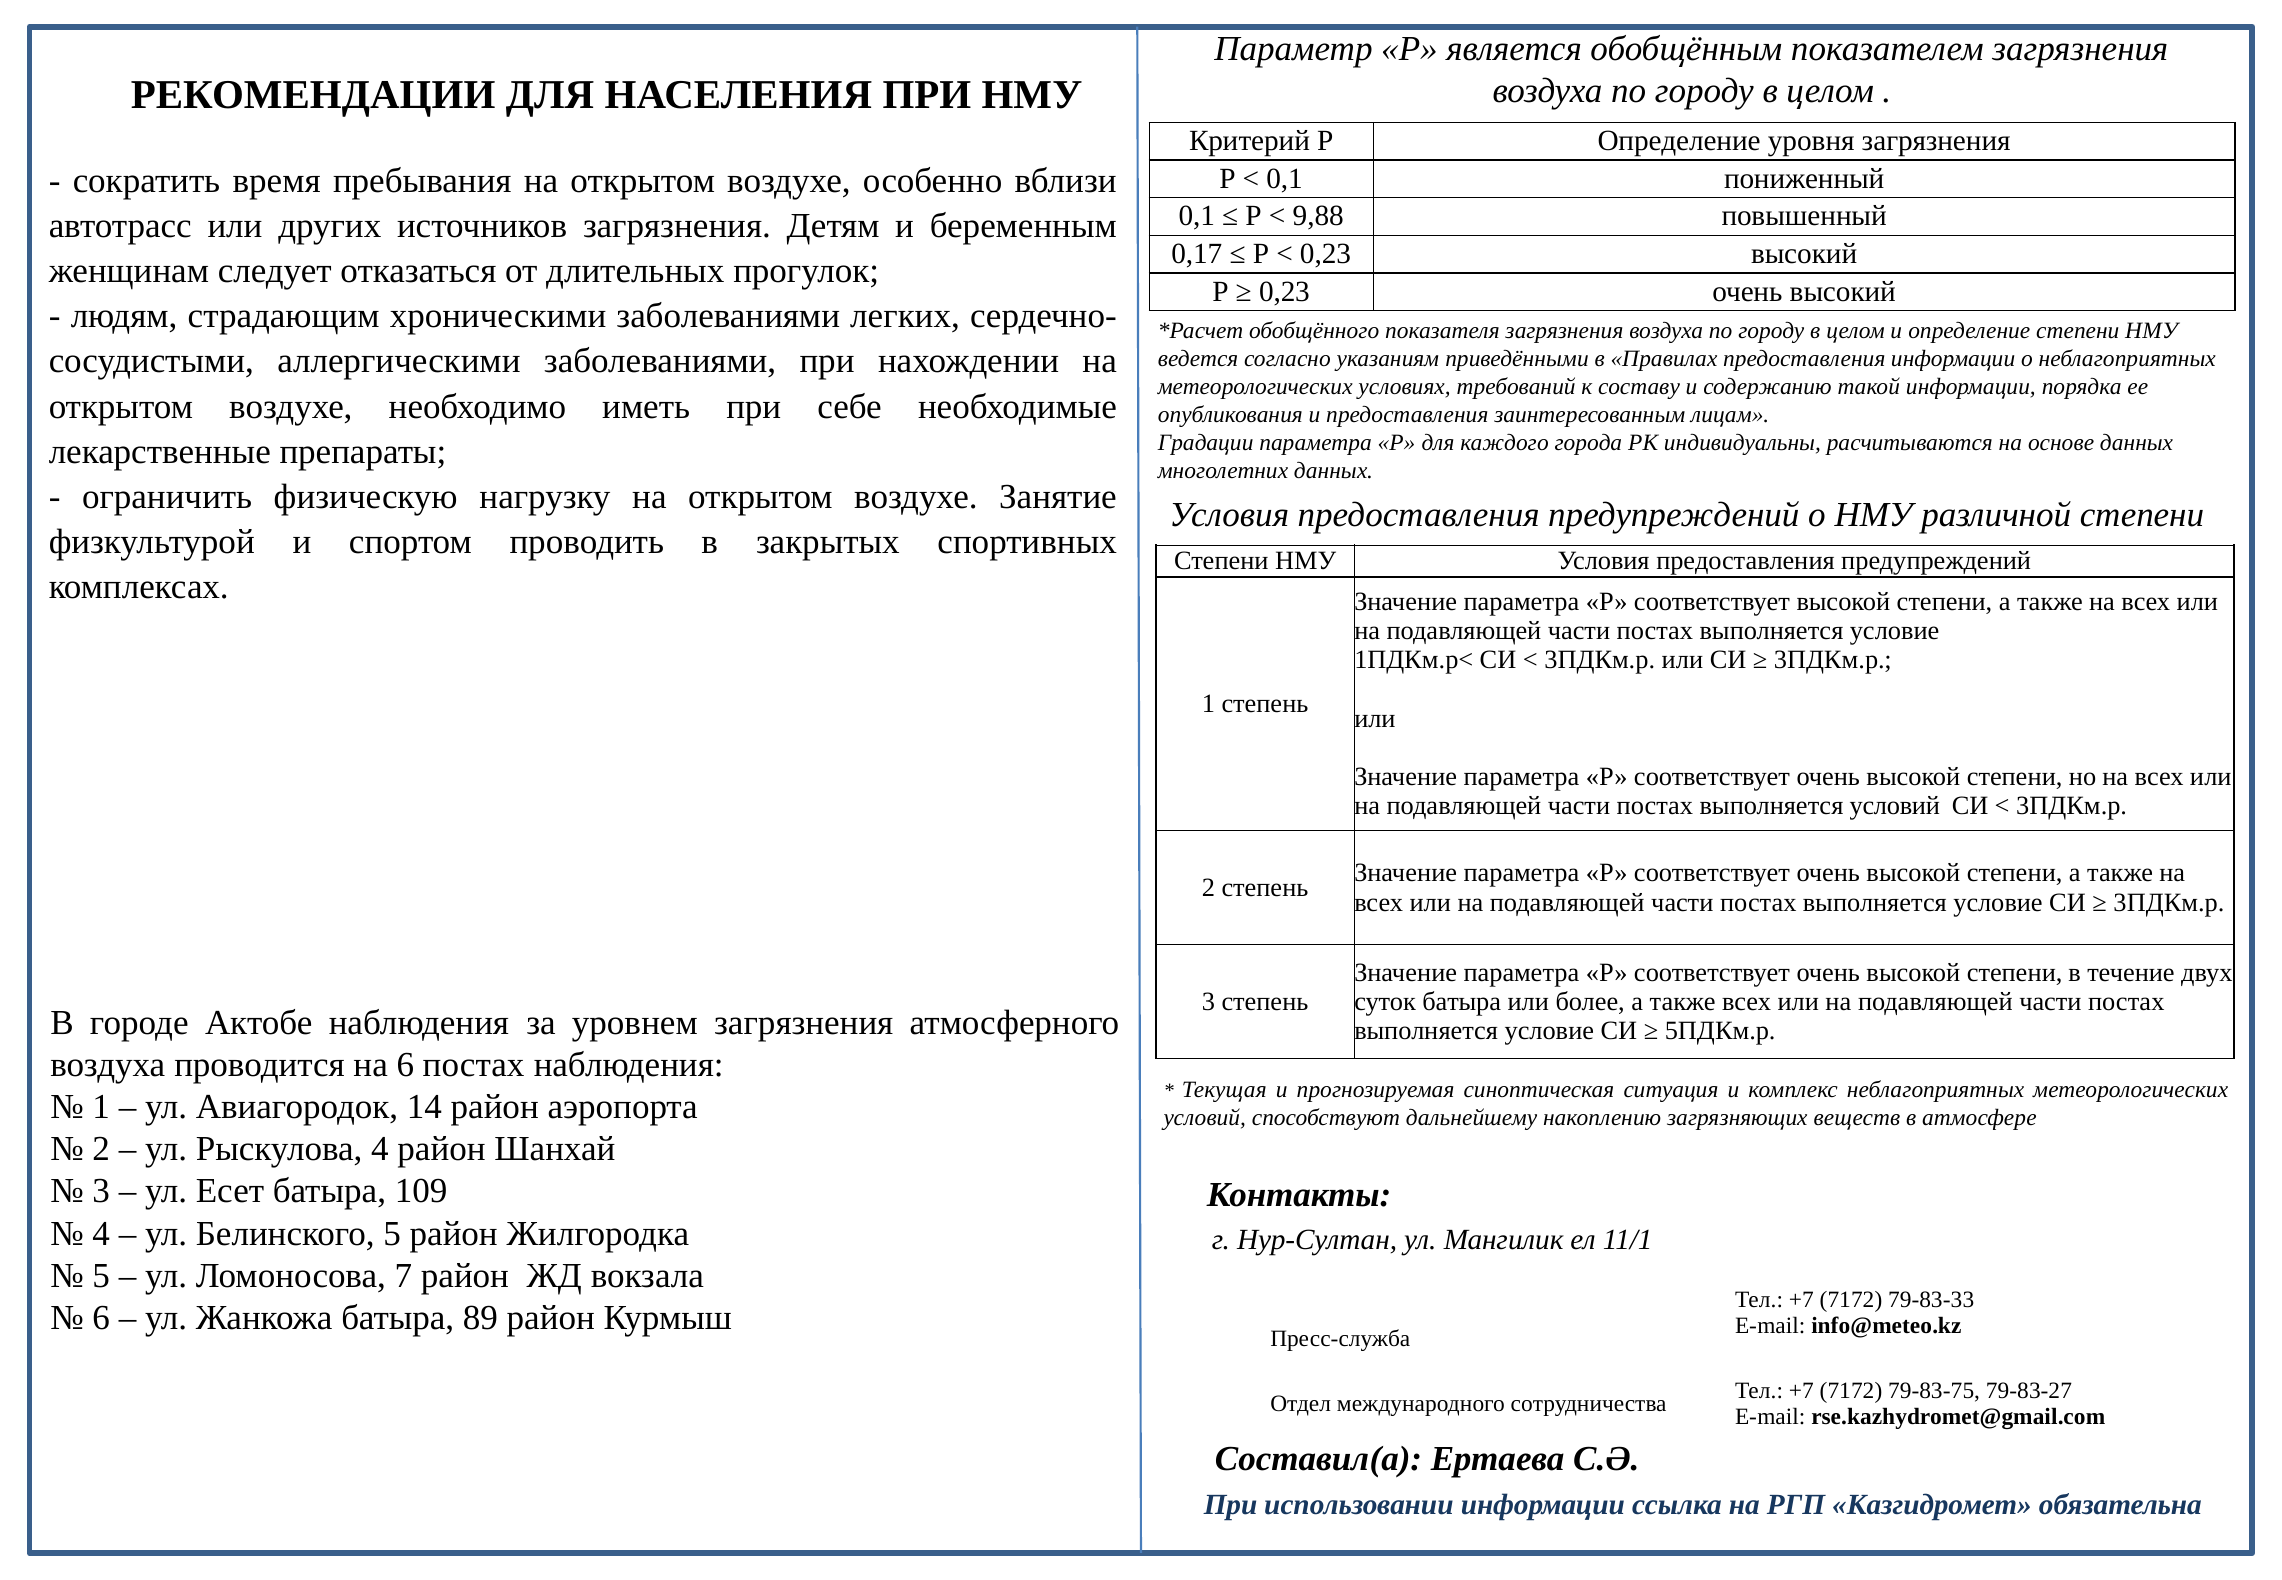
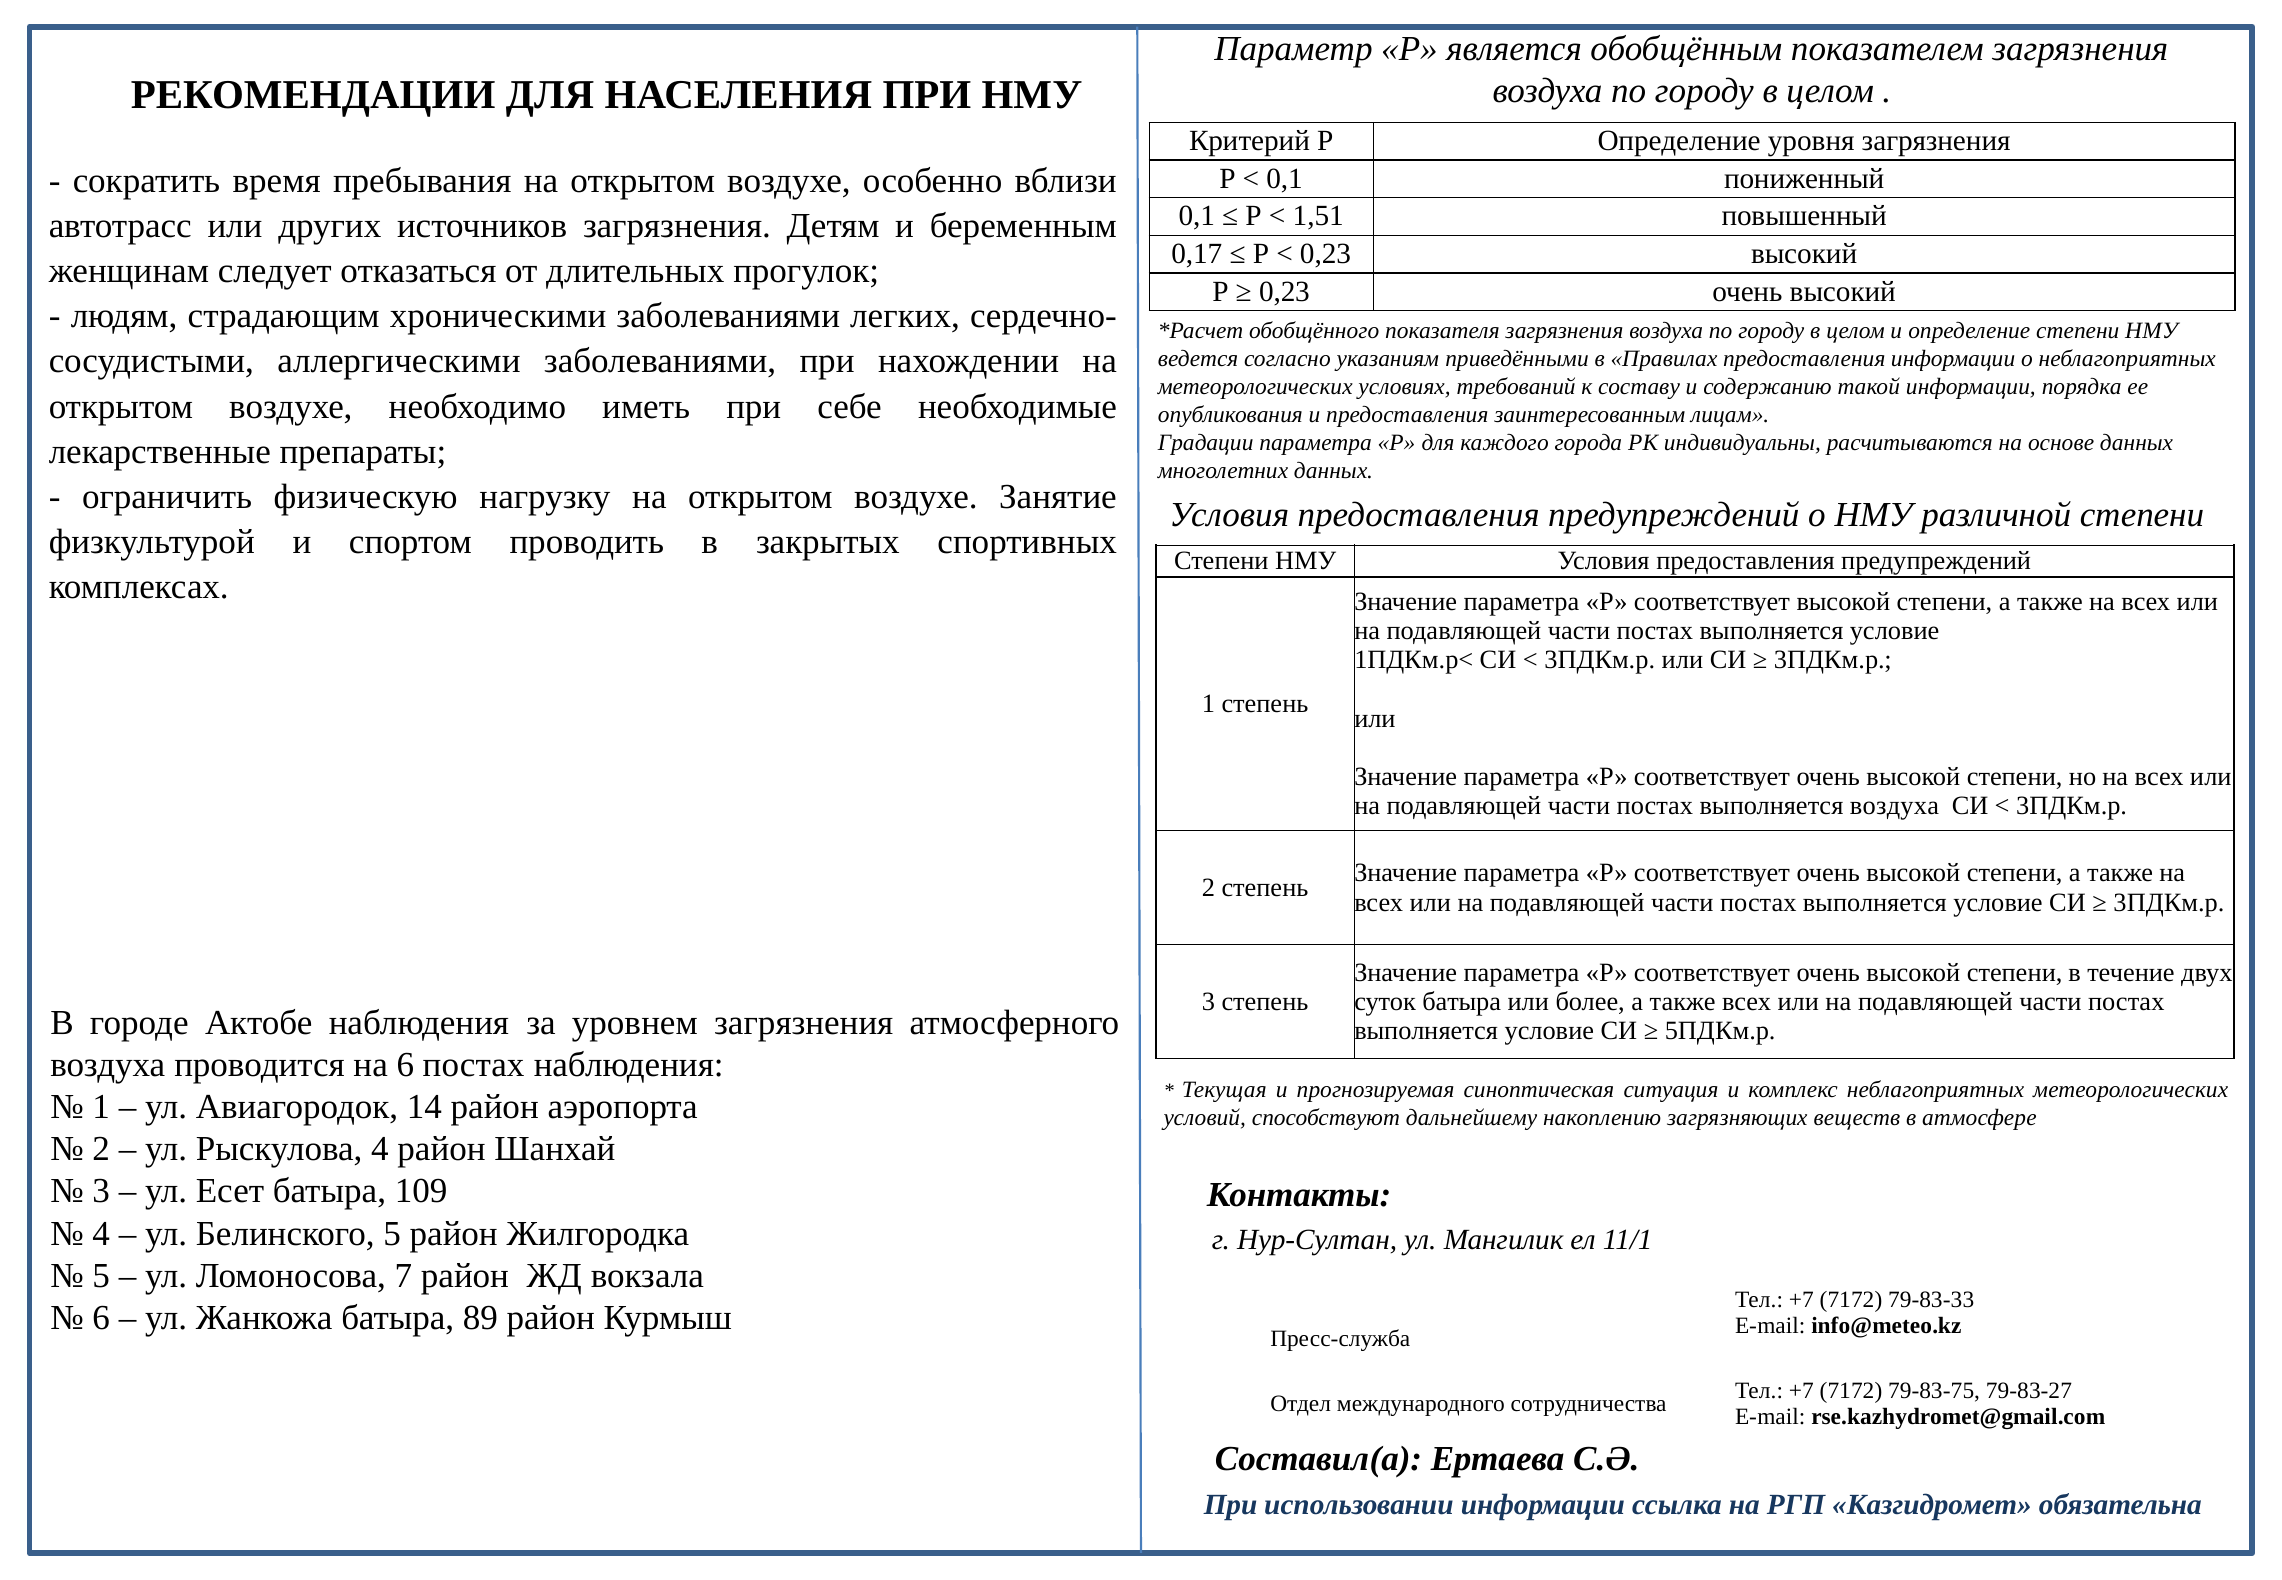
9,88: 9,88 -> 1,51
выполняется условий: условий -> воздуха
